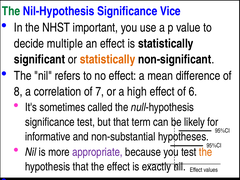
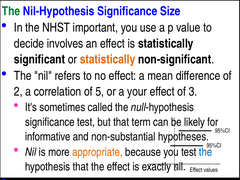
Vice: Vice -> Size
multiple: multiple -> involves
8: 8 -> 2
7: 7 -> 5
high: high -> your
6: 6 -> 3
appropriate colour: purple -> orange
the at (206, 152) colour: orange -> blue
